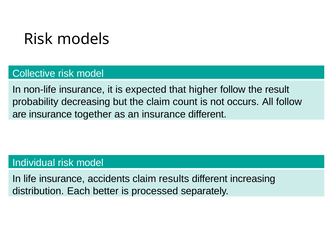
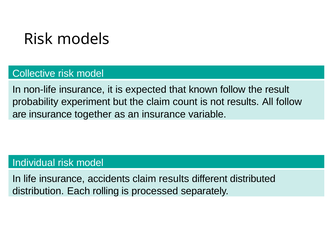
higher: higher -> known
decreasing: decreasing -> experiment
not occurs: occurs -> results
insurance different: different -> variable
increasing: increasing -> distributed
better: better -> rolling
